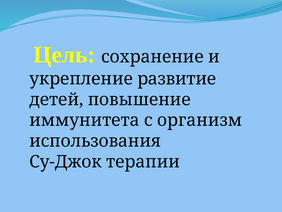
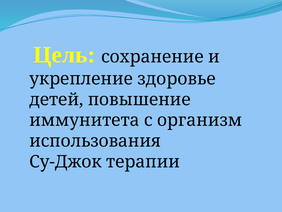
развитие: развитие -> здоровье
